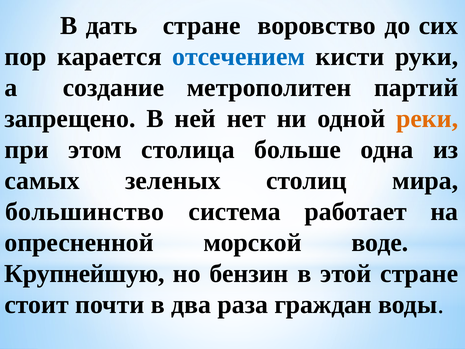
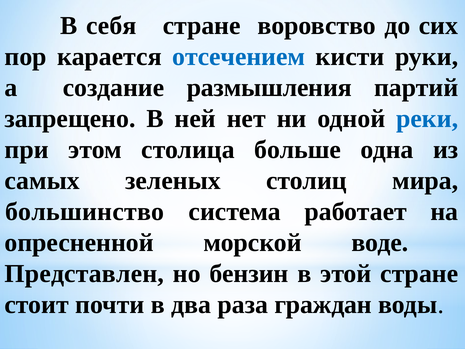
дать: дать -> себя
метрополитен: метрополитен -> размышления
реки colour: orange -> blue
Крупнейшую: Крупнейшую -> Представлен
